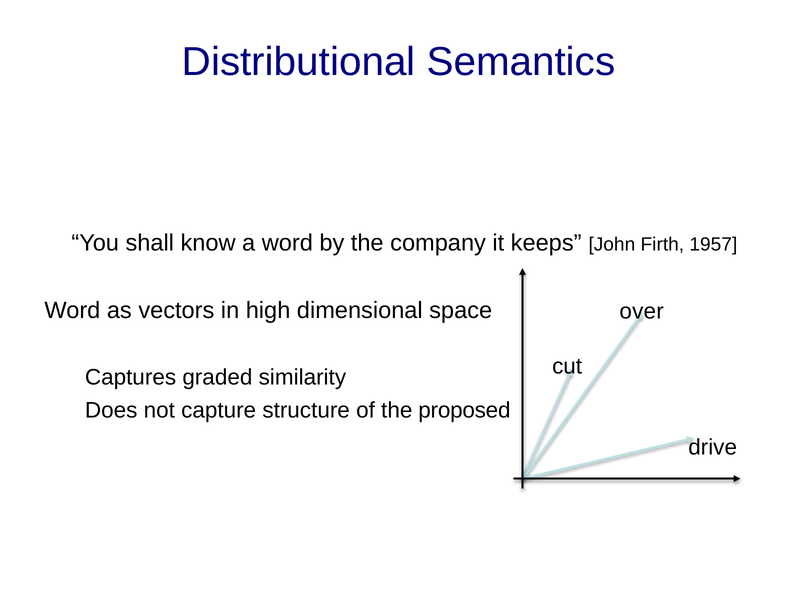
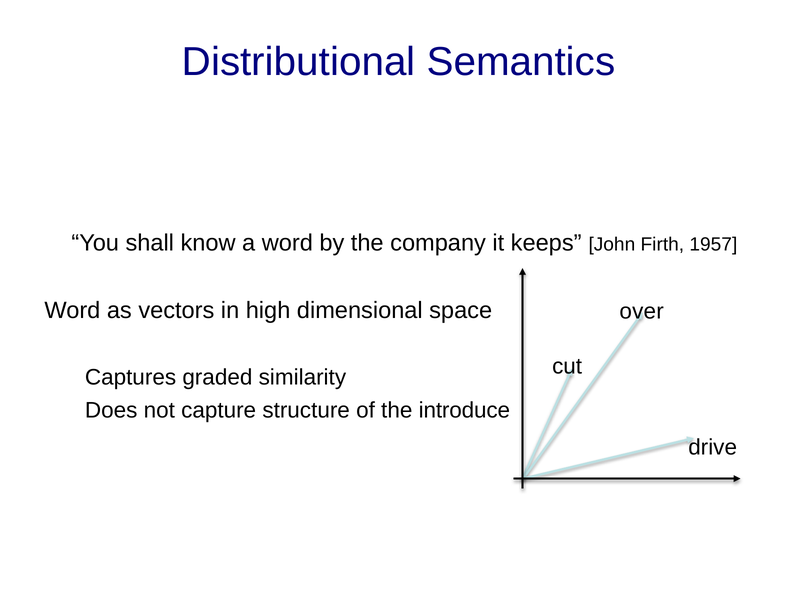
proposed: proposed -> introduce
